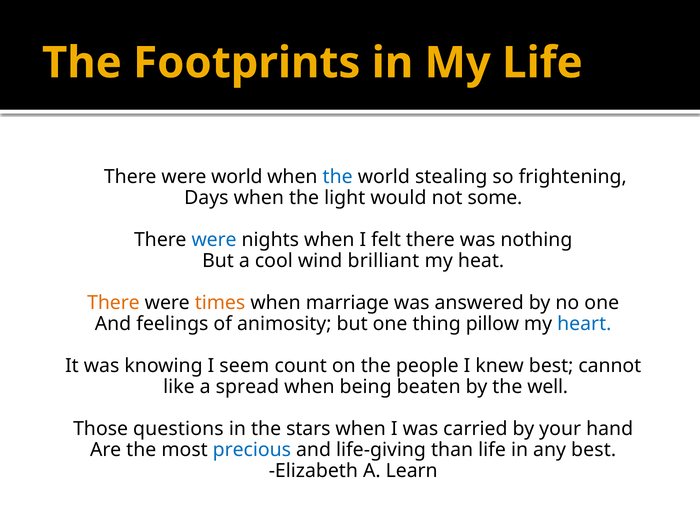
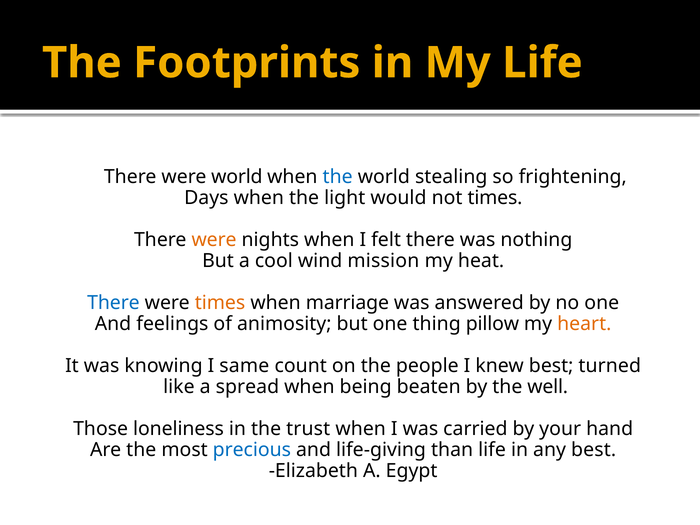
not some: some -> times
were at (214, 240) colour: blue -> orange
brilliant: brilliant -> mission
There at (113, 303) colour: orange -> blue
heart colour: blue -> orange
seem: seem -> same
cannot: cannot -> turned
questions: questions -> loneliness
stars: stars -> trust
Learn: Learn -> Egypt
